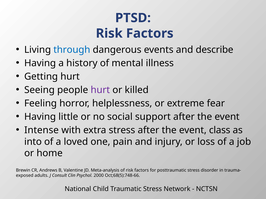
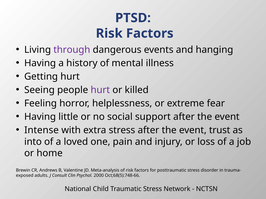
through colour: blue -> purple
describe: describe -> hanging
class: class -> trust
